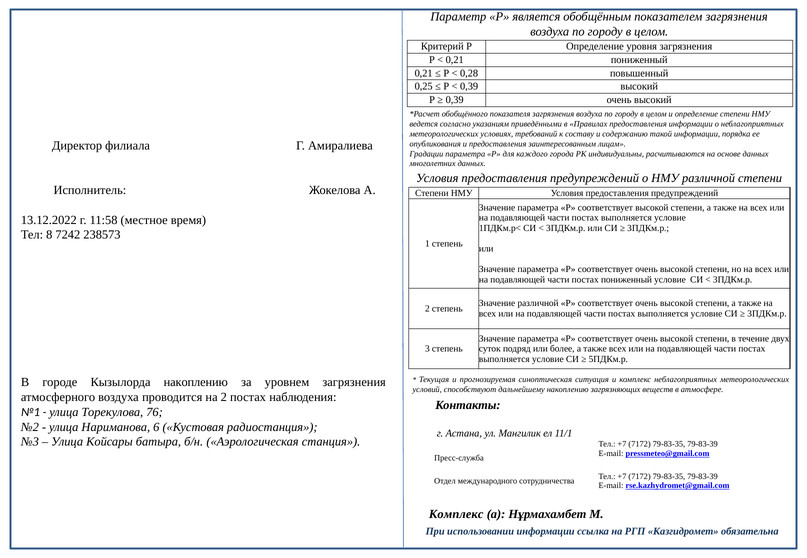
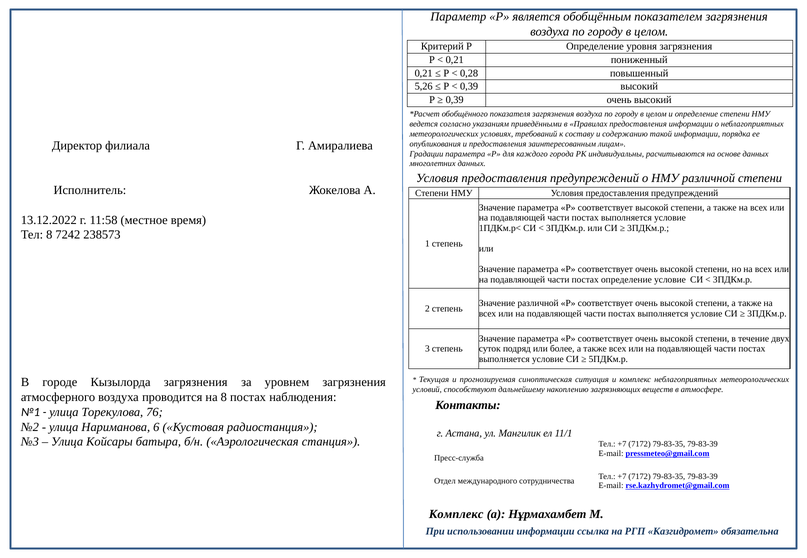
0,25: 0,25 -> 5,26
постах пониженный: пониженный -> определение
Кызылорда накоплению: накоплению -> загрязнения
на 2: 2 -> 8
